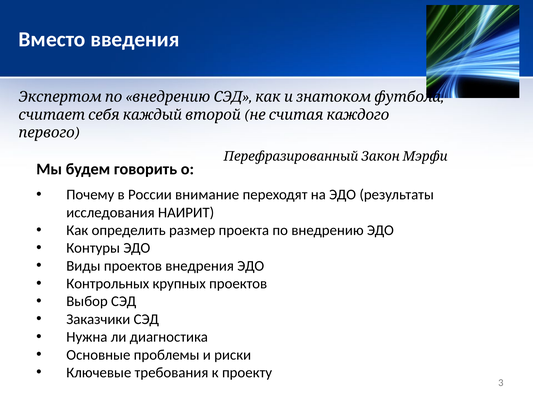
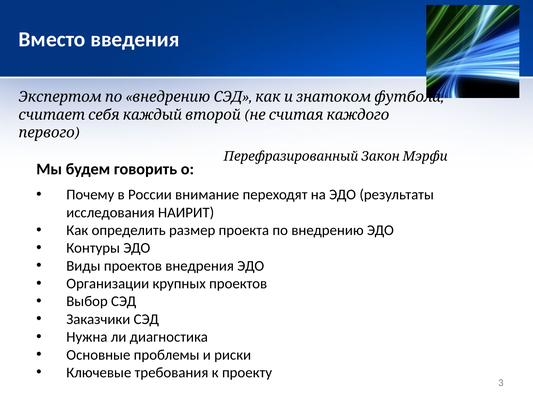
Контрольных: Контрольных -> Организации
